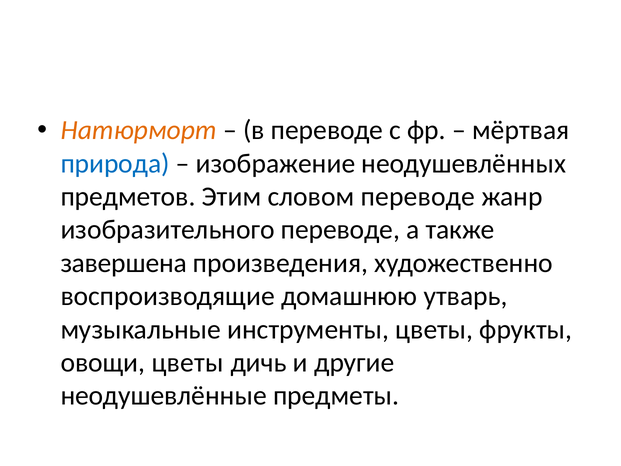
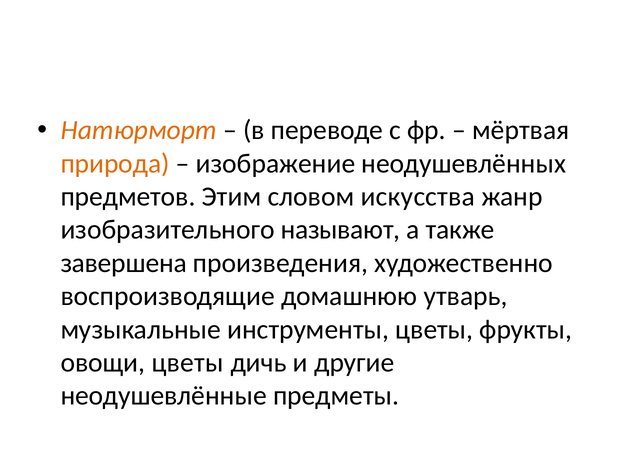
природа colour: blue -> orange
словом переводе: переводе -> искусства
изобразительного переводе: переводе -> называют
